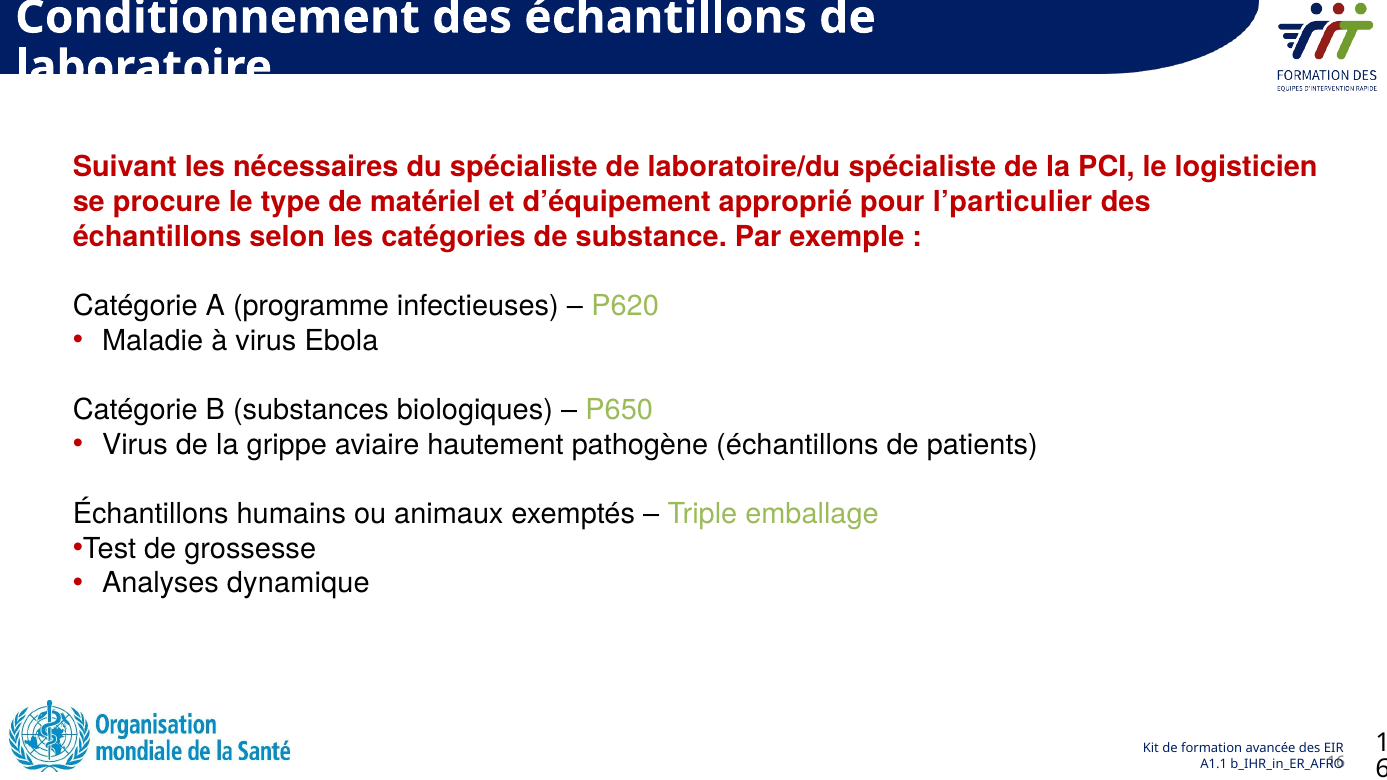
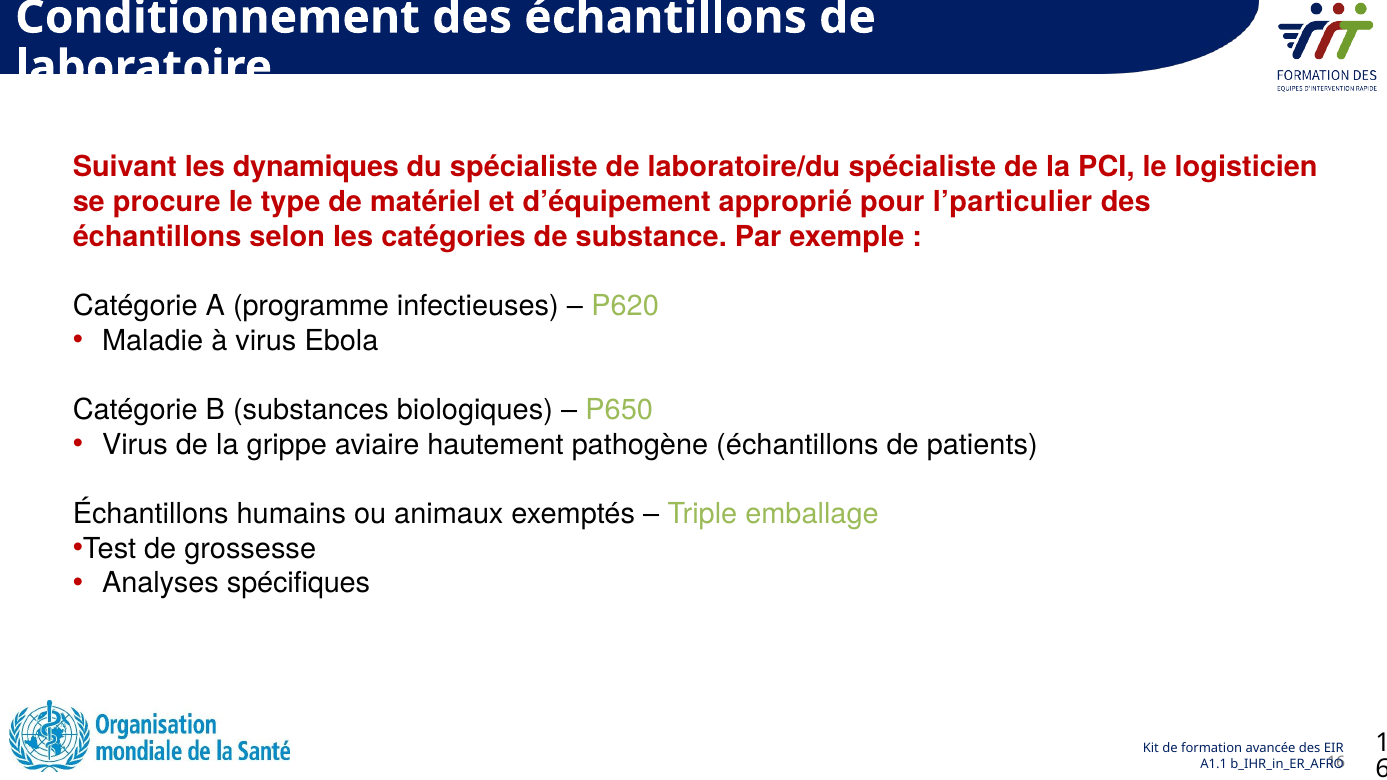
nécessaires: nécessaires -> dynamiques
dynamique: dynamique -> spécifiques
